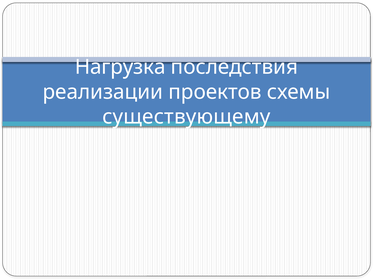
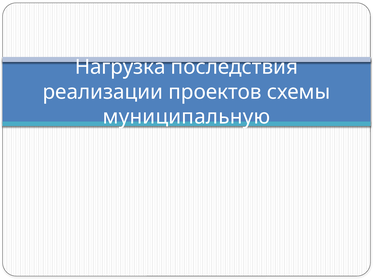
существующему: существующему -> муниципальную
